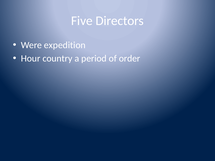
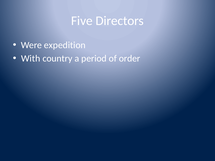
Hour: Hour -> With
